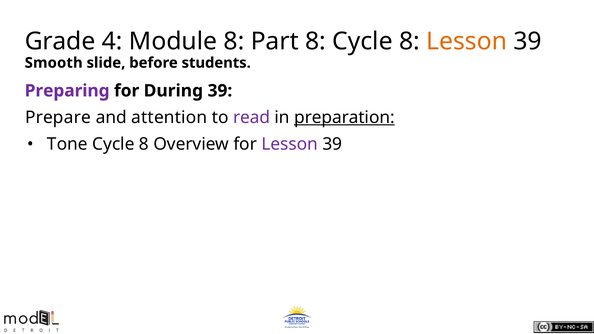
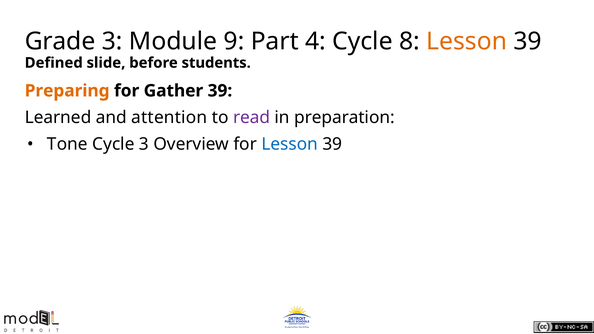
Grade 4: 4 -> 3
Module 8: 8 -> 9
Part 8: 8 -> 4
Smooth: Smooth -> Defined
Preparing colour: purple -> orange
During: During -> Gather
Prepare: Prepare -> Learned
preparation underline: present -> none
8 at (144, 144): 8 -> 3
Lesson at (290, 144) colour: purple -> blue
